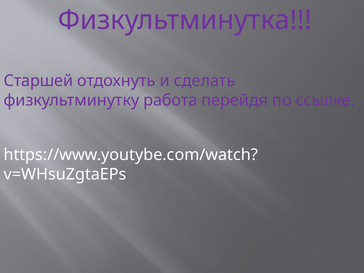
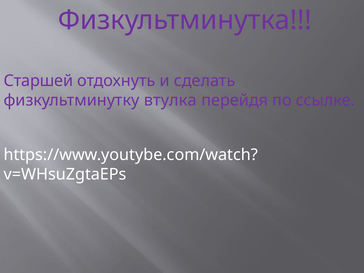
работа: работа -> втулка
